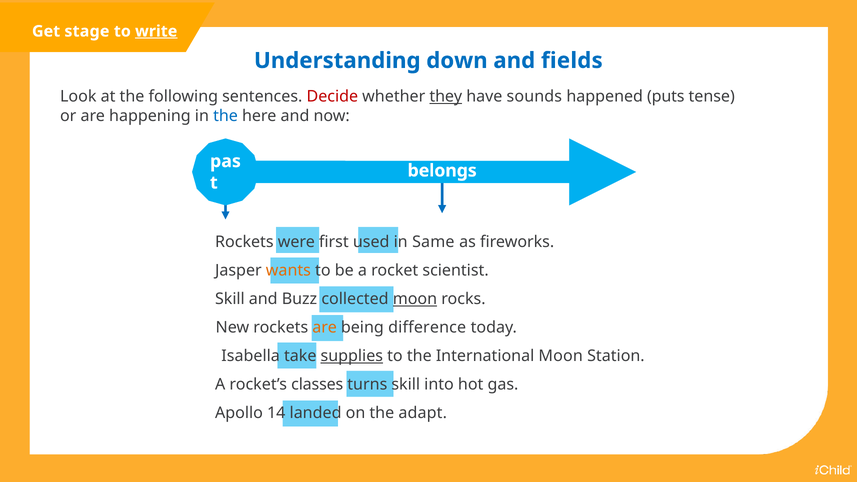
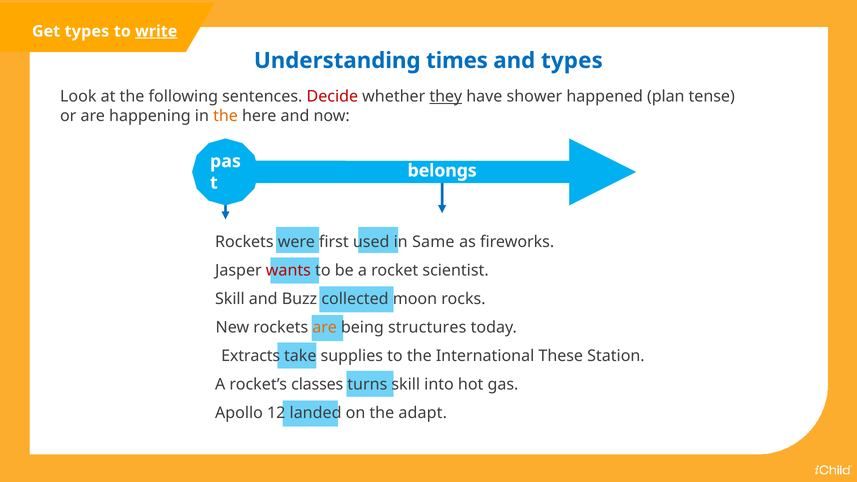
Get stage: stage -> types
down: down -> times
and fields: fields -> types
sounds: sounds -> shower
puts: puts -> plan
the at (226, 116) colour: blue -> orange
wants colour: orange -> red
moon at (415, 299) underline: present -> none
difference: difference -> structures
Isabella: Isabella -> Extracts
supplies underline: present -> none
International Moon: Moon -> These
14: 14 -> 12
